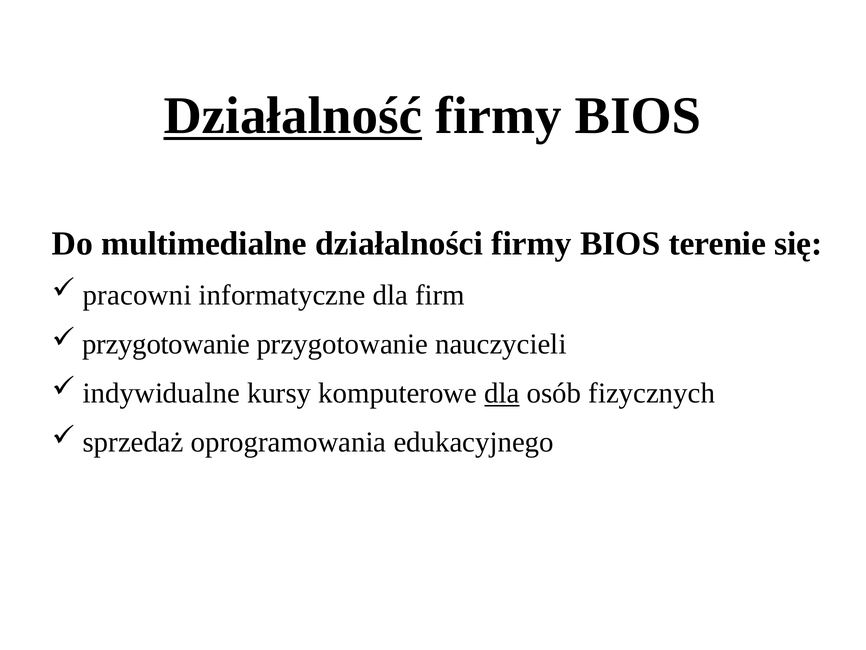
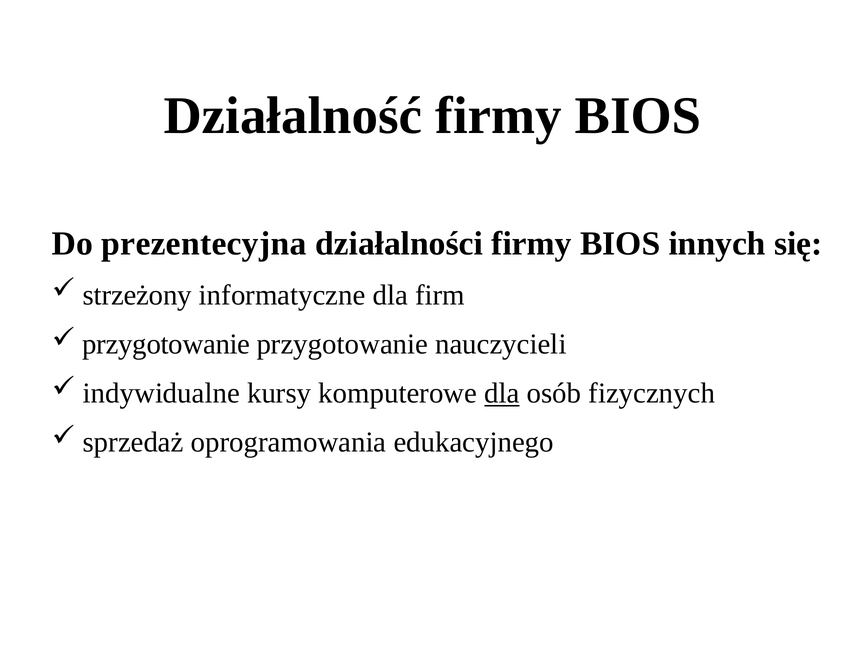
Działalność underline: present -> none
multimedialne: multimedialne -> prezentecyjna
terenie: terenie -> innych
pracowni: pracowni -> strzeżony
